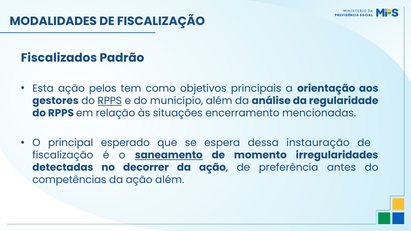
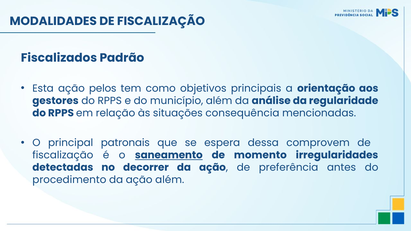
RPPS at (110, 101) underline: present -> none
encerramento: encerramento -> consequência
esperado: esperado -> patronais
instauração: instauração -> comprovem
competências: competências -> procedimento
